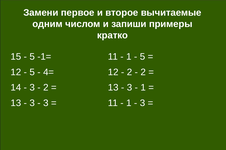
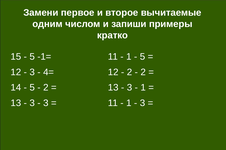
5 at (32, 72): 5 -> 3
3 at (32, 88): 3 -> 5
